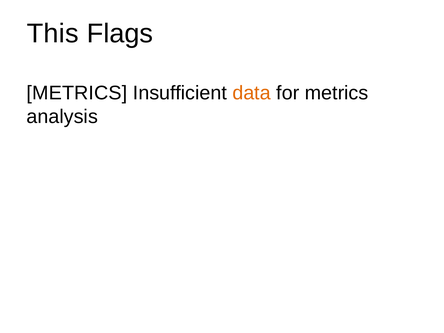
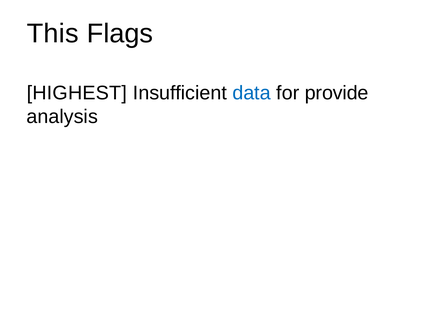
METRICS at (77, 93): METRICS -> HIGHEST
data colour: orange -> blue
for metrics: metrics -> provide
